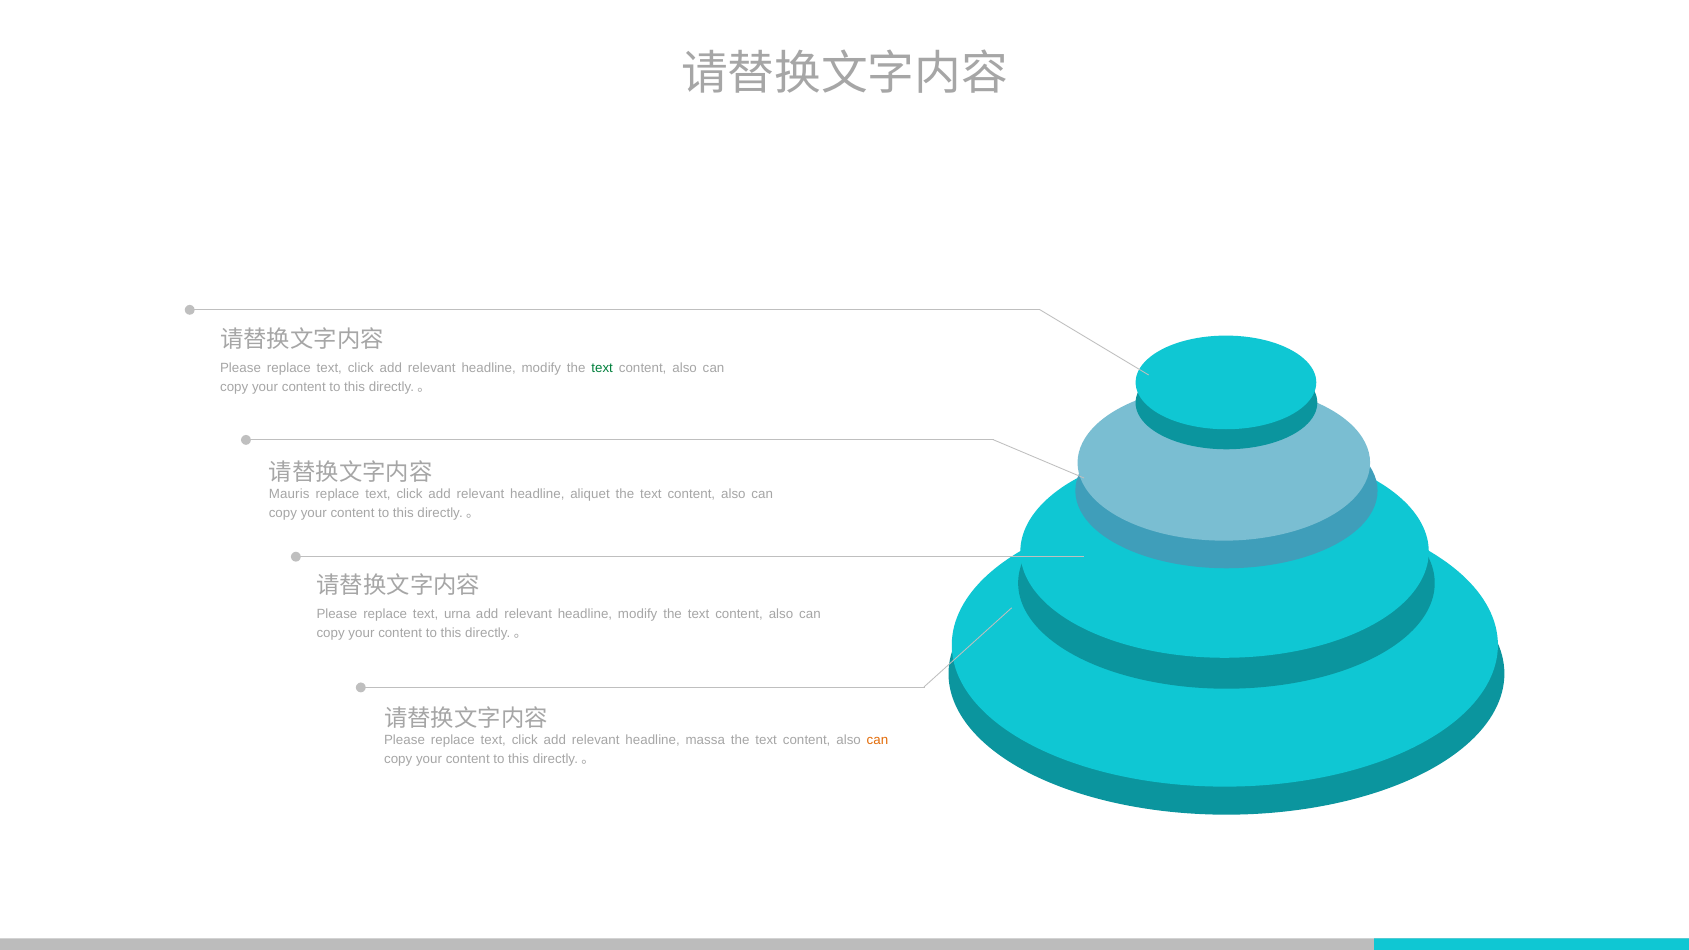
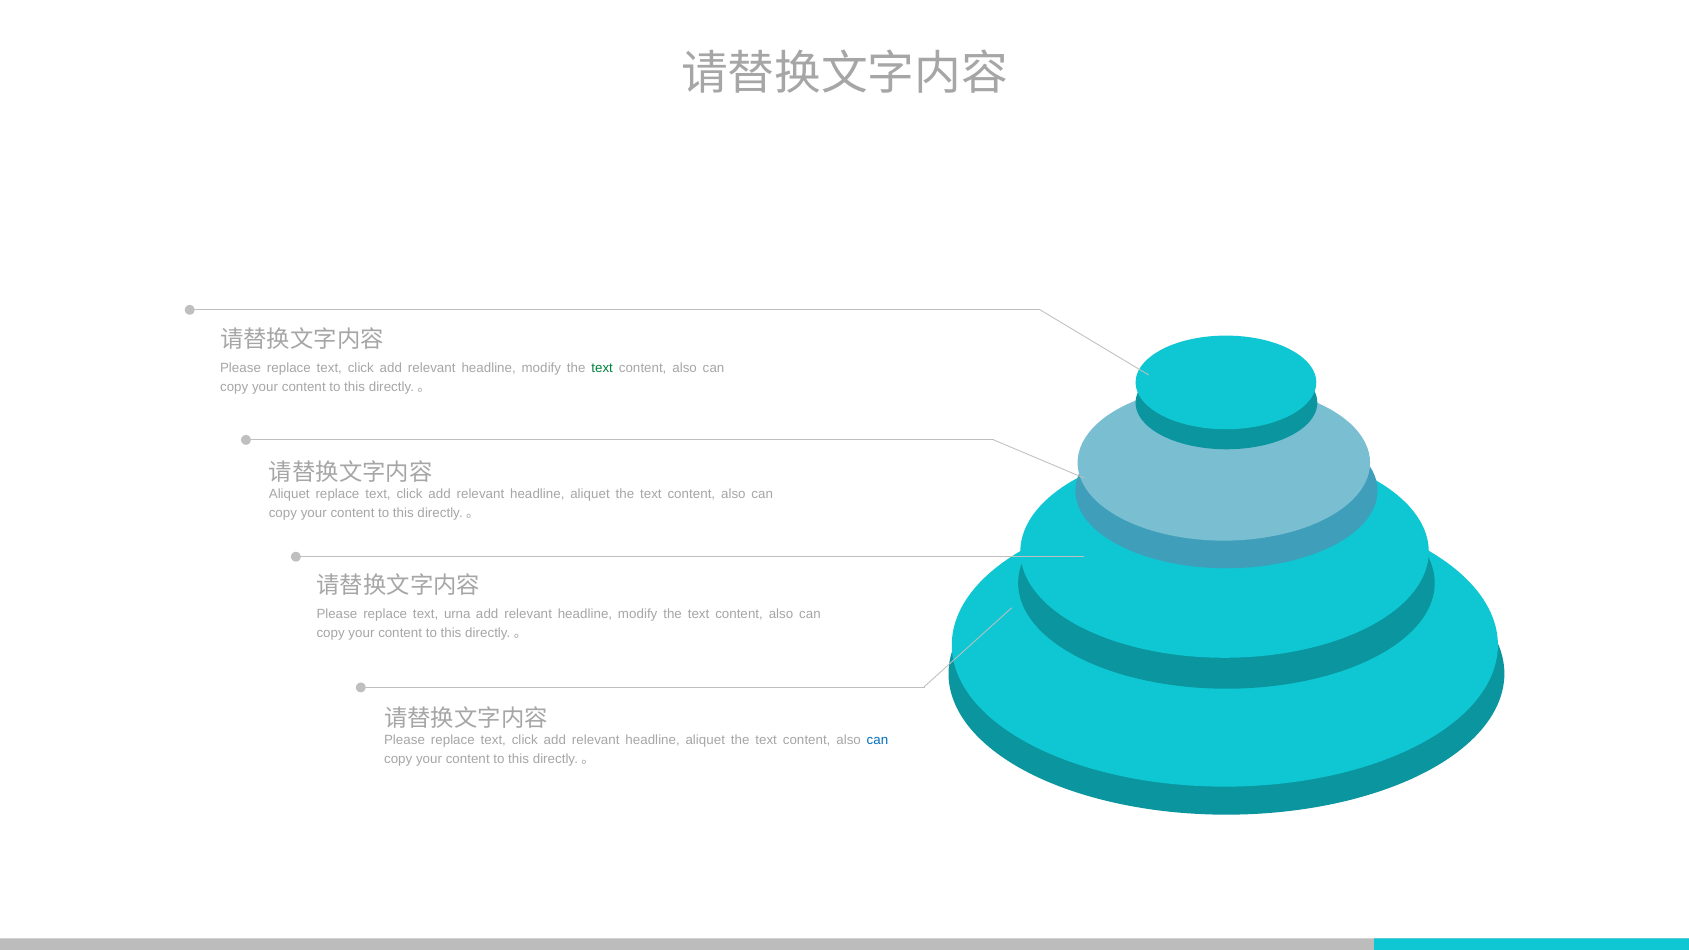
Mauris at (289, 494): Mauris -> Aliquet
massa at (705, 740): massa -> aliquet
can at (878, 740) colour: orange -> blue
